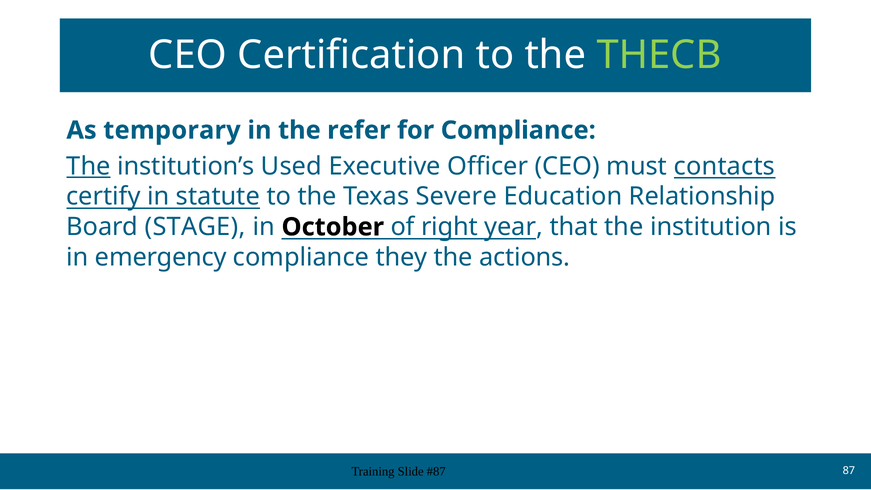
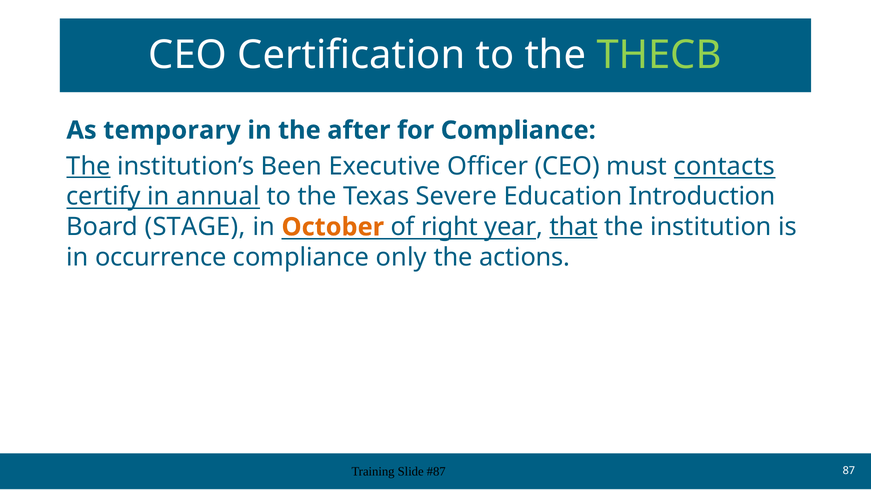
refer: refer -> after
Used: Used -> Been
statute: statute -> annual
Relationship: Relationship -> Introduction
October colour: black -> orange
that underline: none -> present
emergency: emergency -> occurrence
they: they -> only
